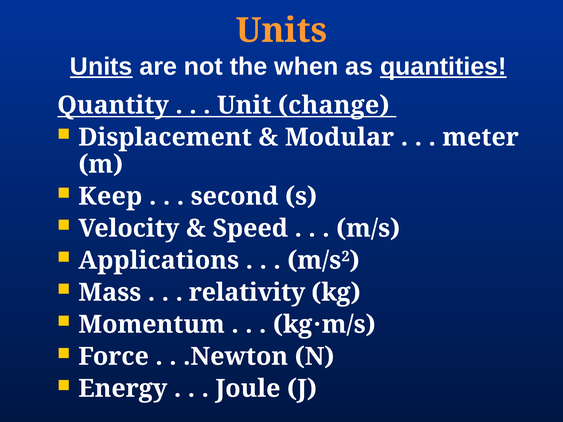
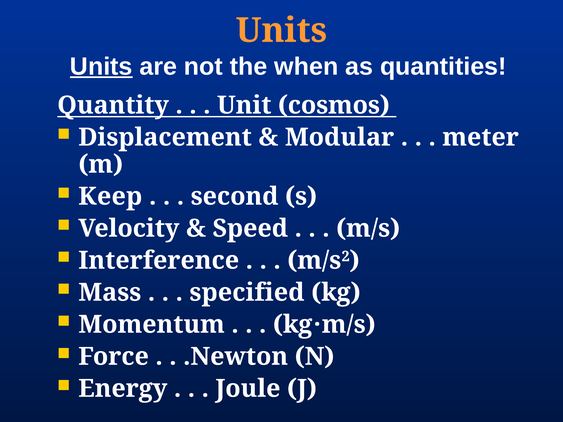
quantities underline: present -> none
change: change -> cosmos
Applications: Applications -> Interference
relativity: relativity -> specified
